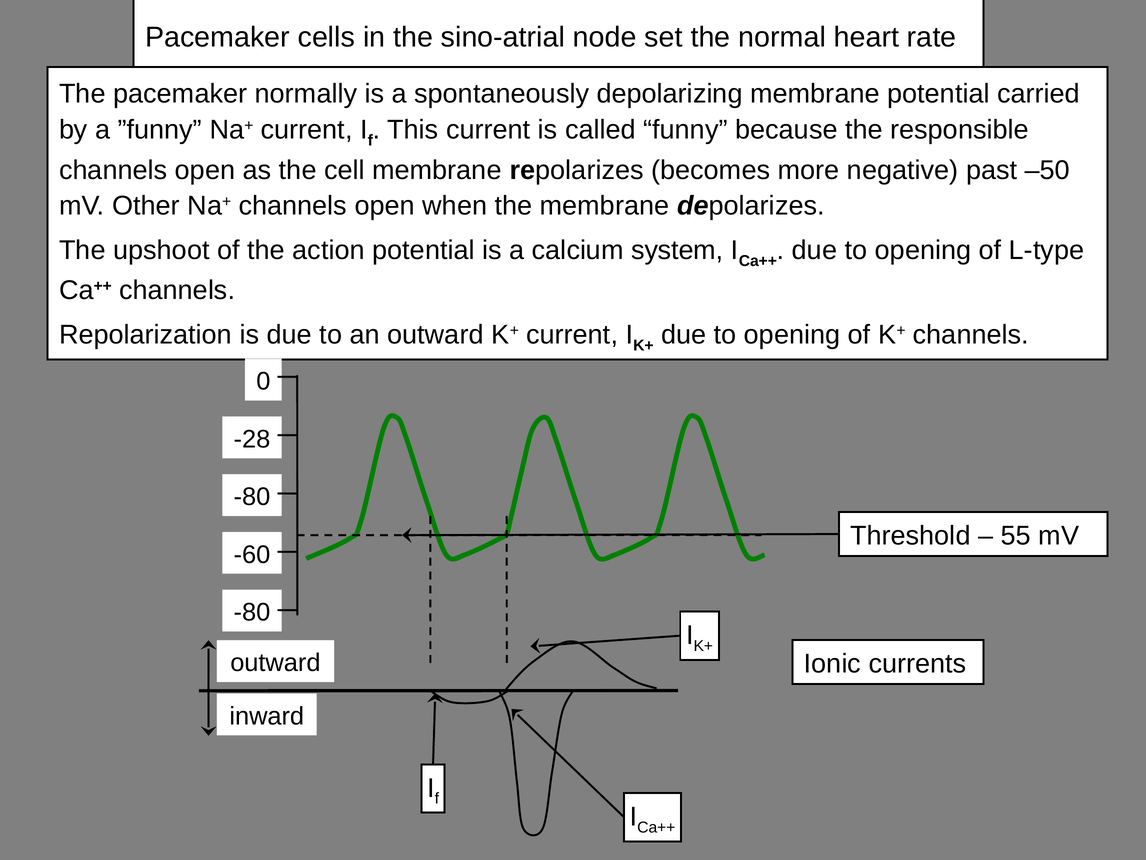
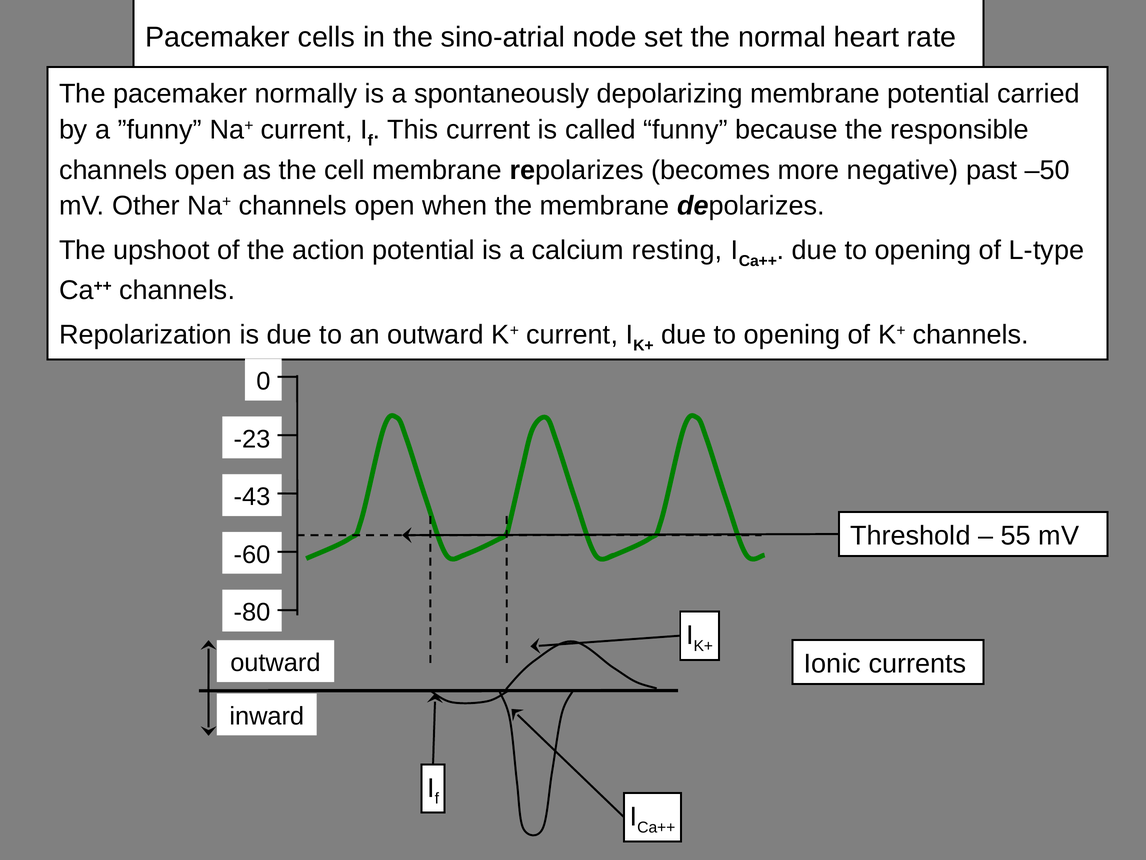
system: system -> resting
-28: -28 -> -23
-80 at (252, 497): -80 -> -43
